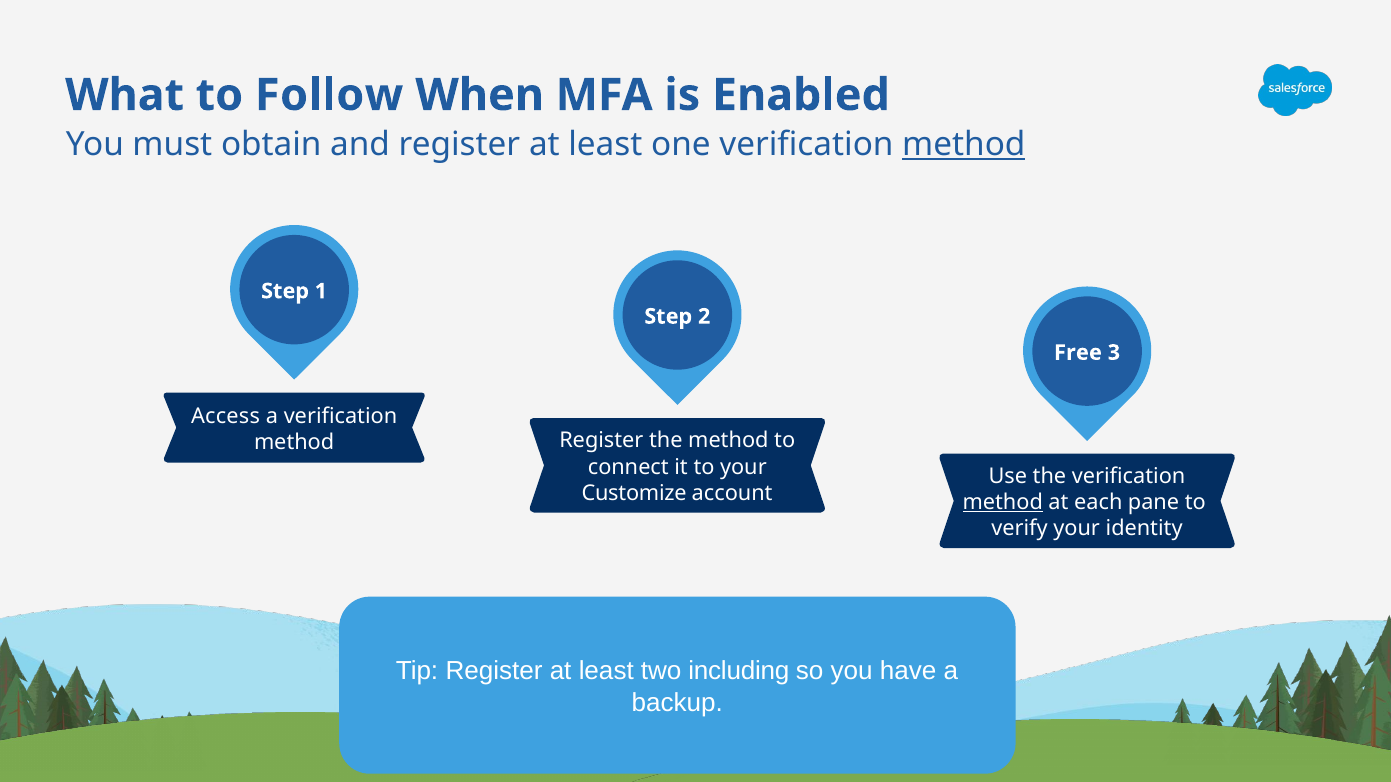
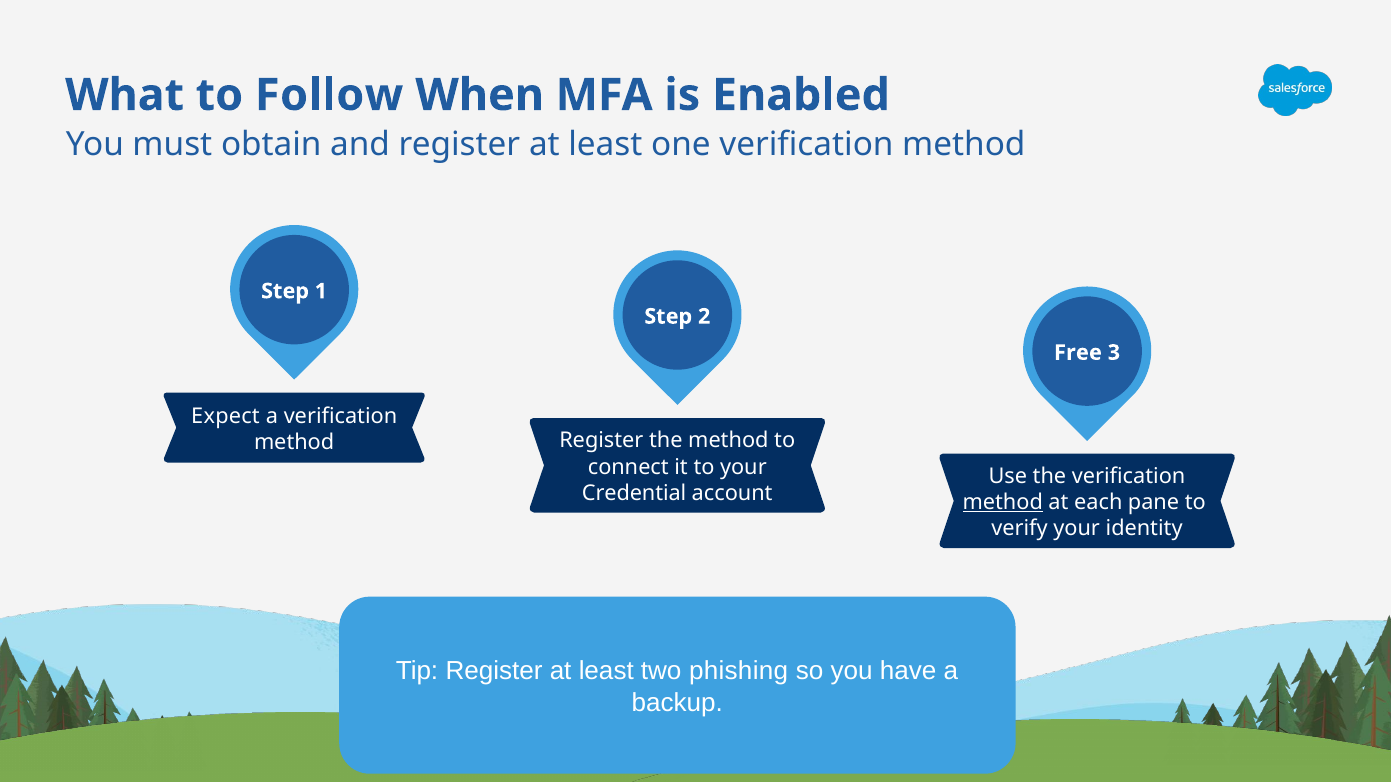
method at (964, 145) underline: present -> none
Access: Access -> Expect
Customize: Customize -> Credential
including: including -> phishing
